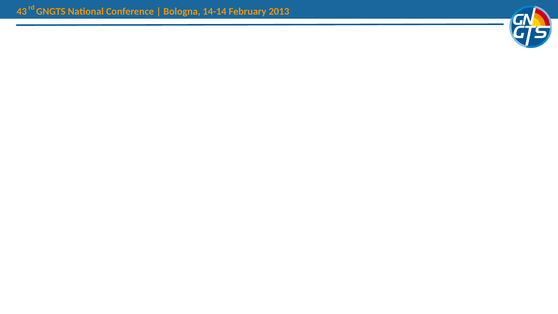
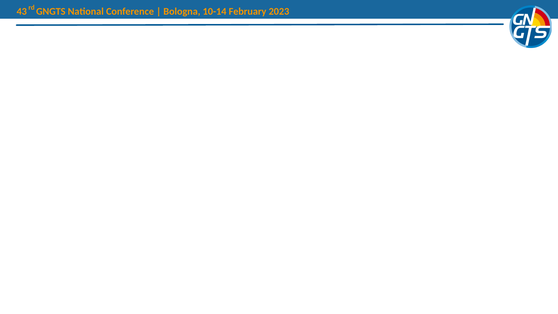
14-14: 14-14 -> 10-14
2013: 2013 -> 2023
